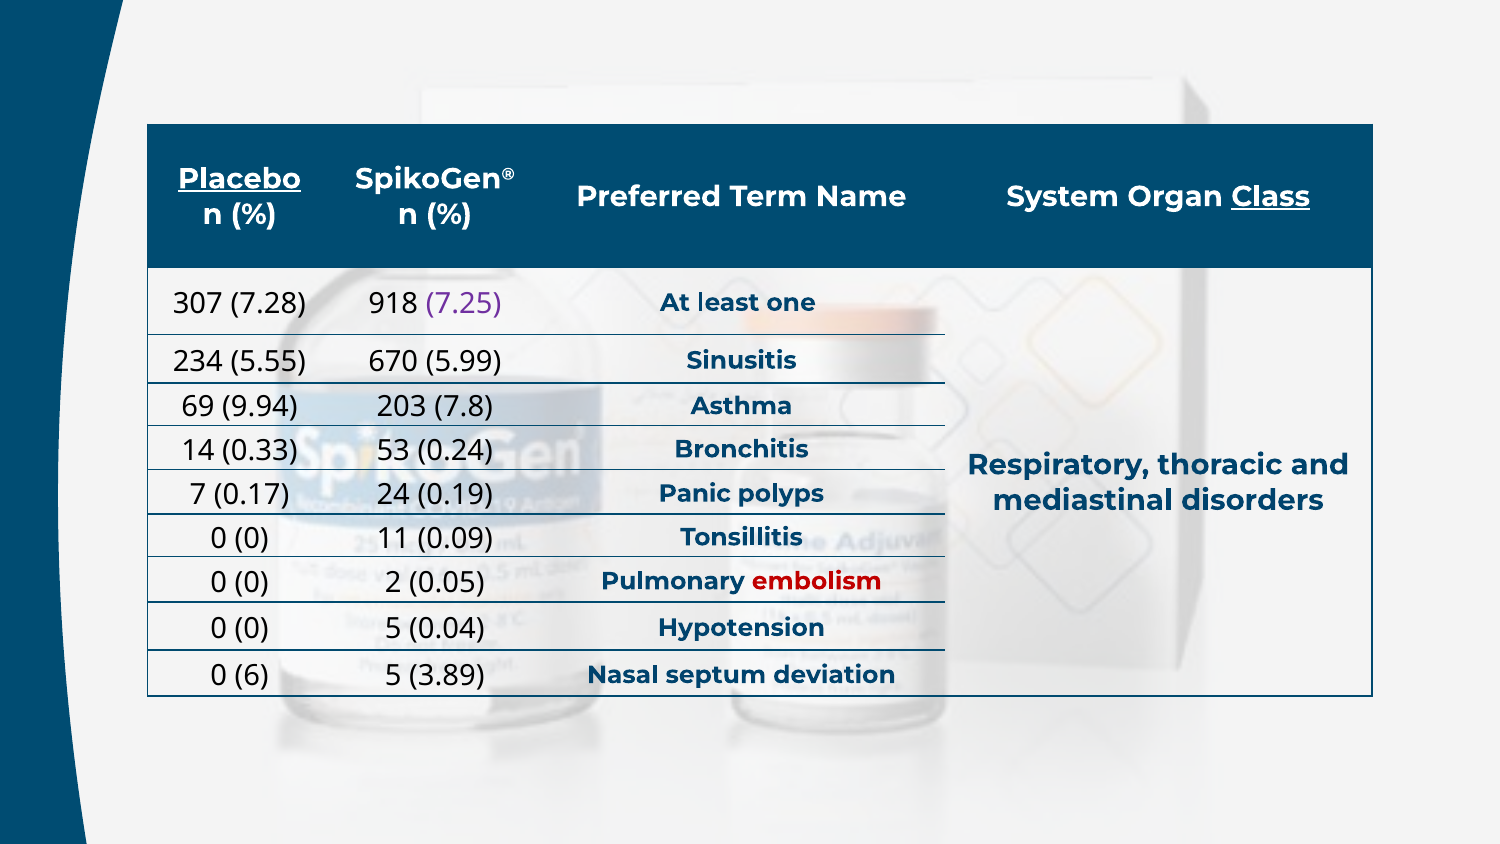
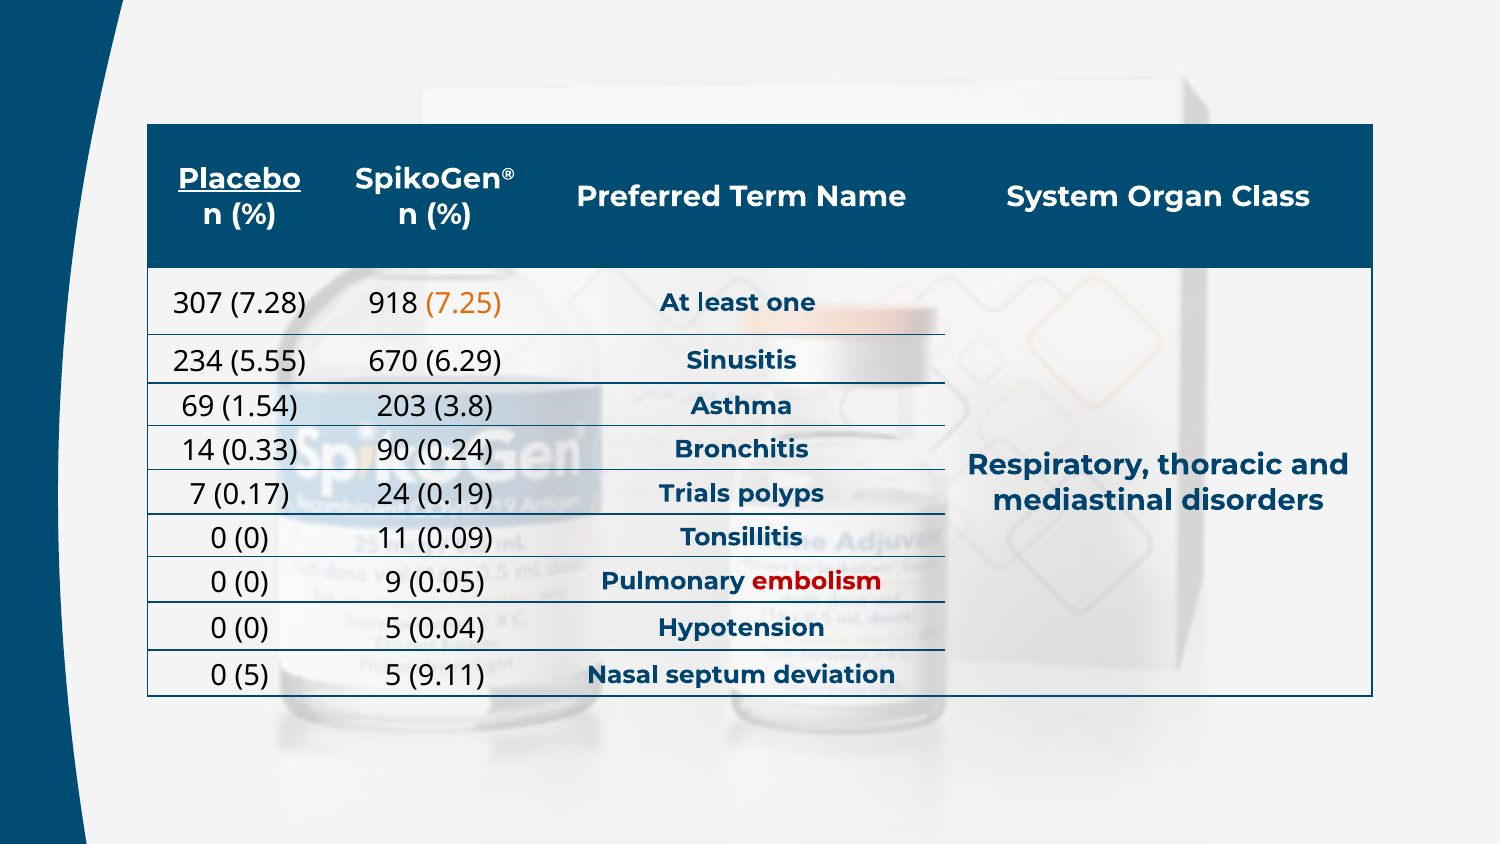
Class underline: present -> none
7.25 colour: purple -> orange
5.99: 5.99 -> 6.29
9.94: 9.94 -> 1.54
7.8: 7.8 -> 3.8
53: 53 -> 90
Panic: Panic -> Trials
2: 2 -> 9
6 at (252, 676): 6 -> 5
3.89: 3.89 -> 9.11
